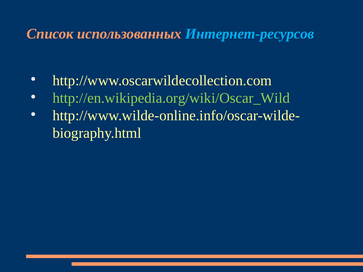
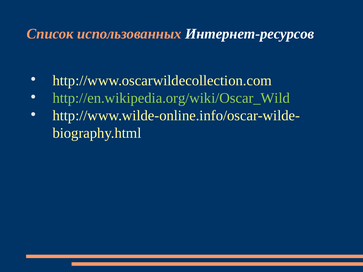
Интернет-ресурсов colour: light blue -> white
